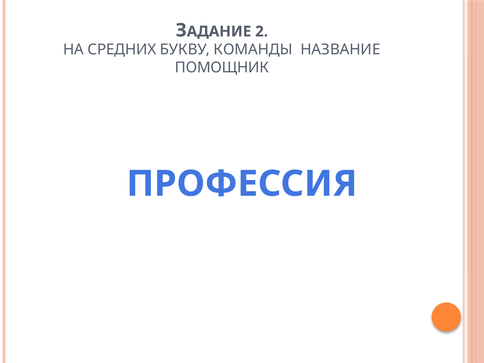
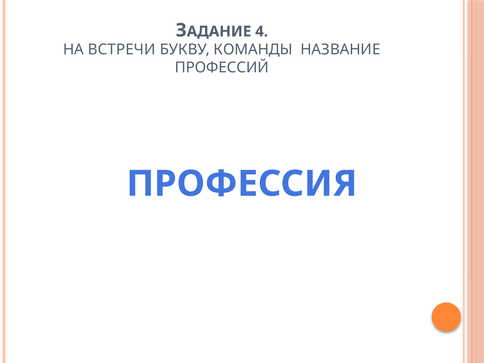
2: 2 -> 4
СРЕДНИХ: СРЕДНИХ -> ВСТРЕЧИ
ПОМОЩНИК: ПОМОЩНИК -> ПРОФЕССИЙ
